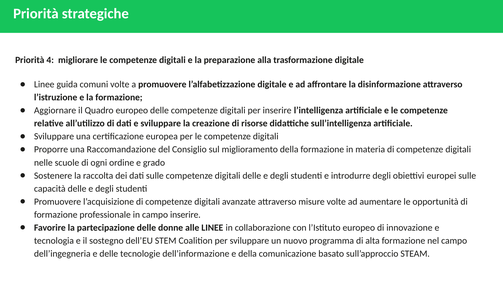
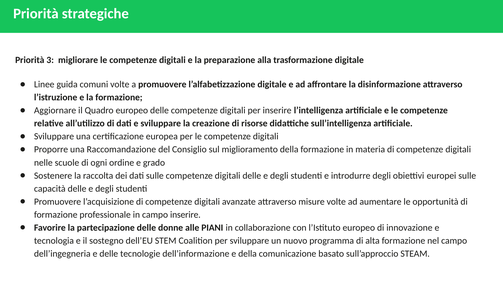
4: 4 -> 3
alle LINEE: LINEE -> PIANI
